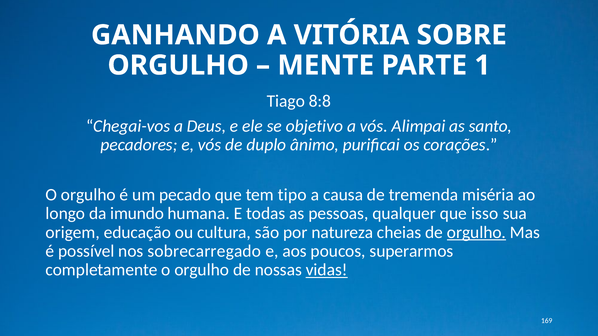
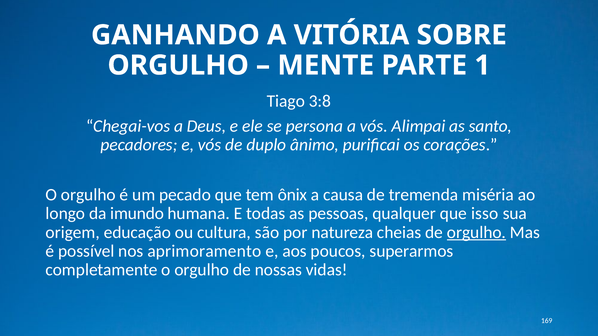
8:8: 8:8 -> 3:8
objetivo: objetivo -> persona
tipo: tipo -> ônix
sobrecarregado: sobrecarregado -> aprimoramento
vidas underline: present -> none
